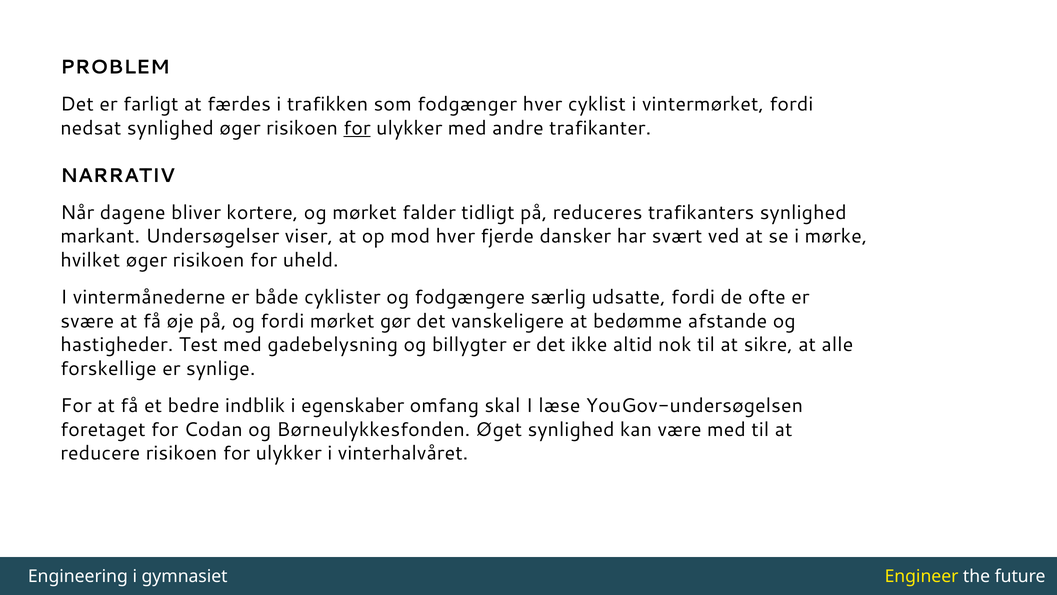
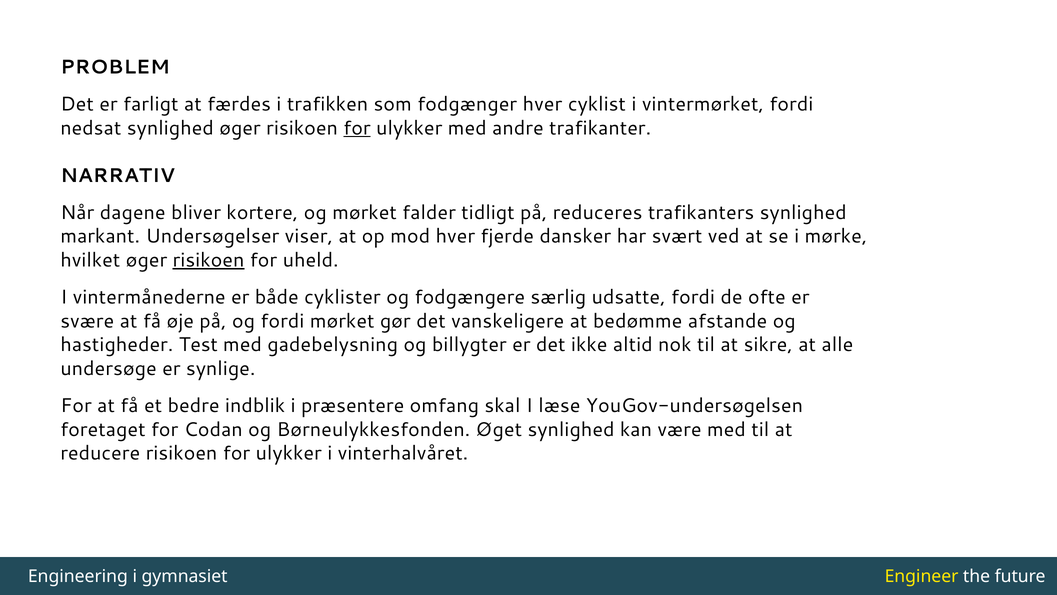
risikoen at (209, 260) underline: none -> present
forskellige: forskellige -> undersøge
egenskaber: egenskaber -> præsentere
